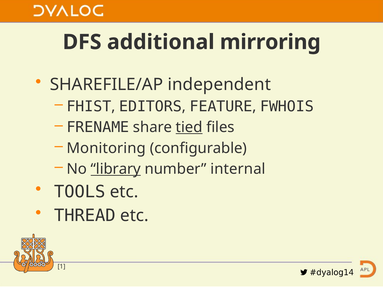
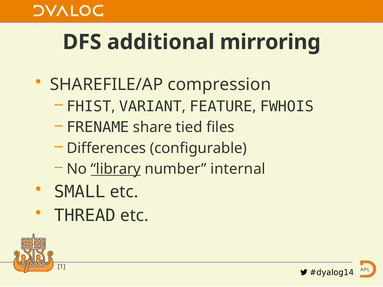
independent: independent -> compression
EDITORS: EDITORS -> VARIANT
tied underline: present -> none
Monitoring: Monitoring -> Differences
TOOLS: TOOLS -> SMALL
